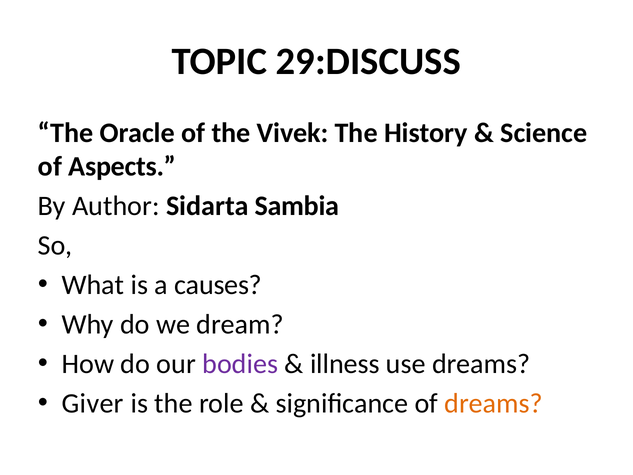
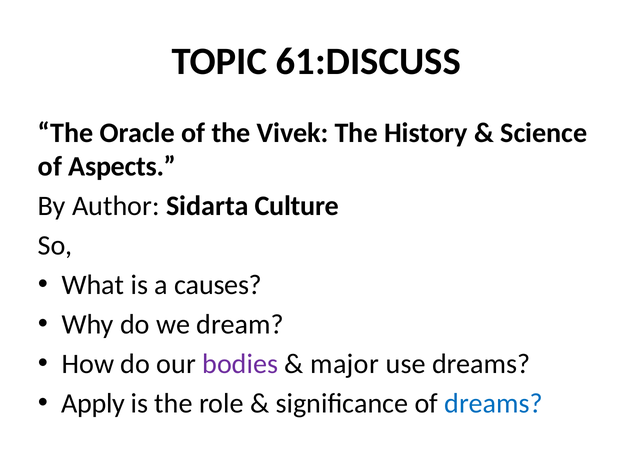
29:DISCUSS: 29:DISCUSS -> 61:DISCUSS
Sambia: Sambia -> Culture
illness: illness -> major
Giver: Giver -> Apply
dreams at (494, 403) colour: orange -> blue
